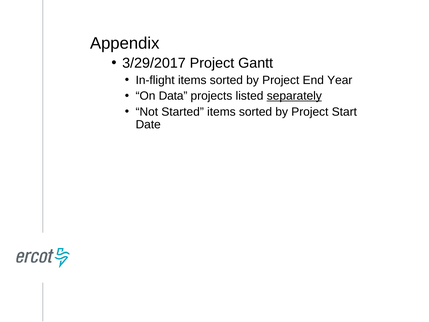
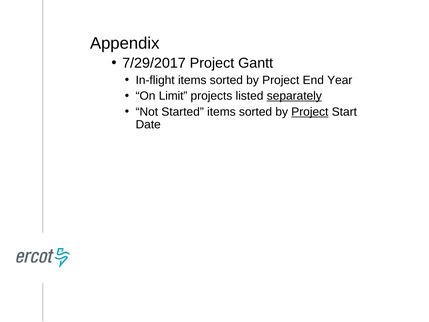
3/29/2017: 3/29/2017 -> 7/29/2017
Data: Data -> Limit
Project at (310, 112) underline: none -> present
